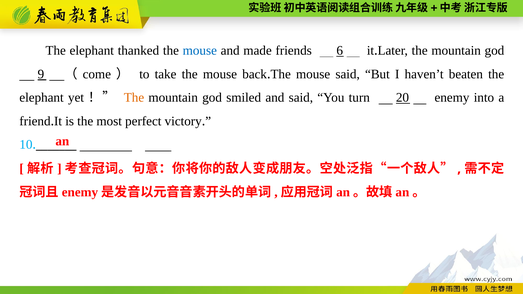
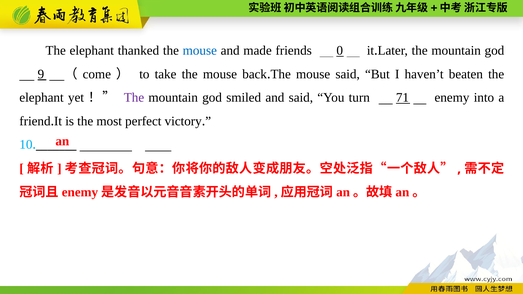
6: 6 -> 0
The at (134, 98) colour: orange -> purple
20: 20 -> 71
